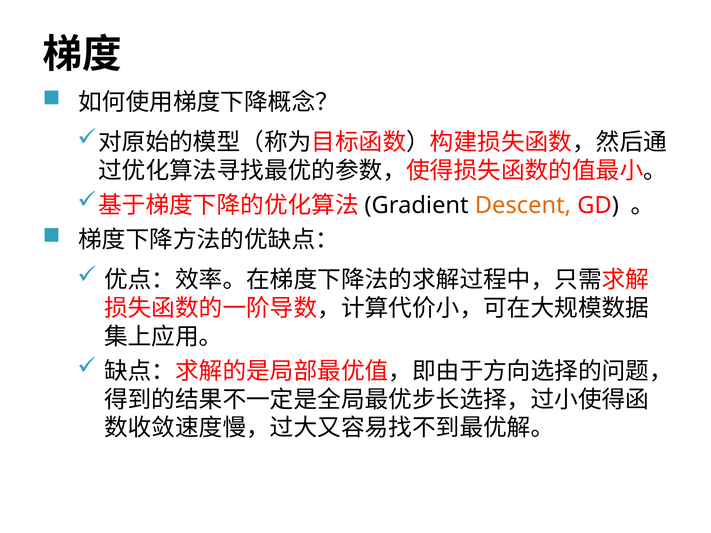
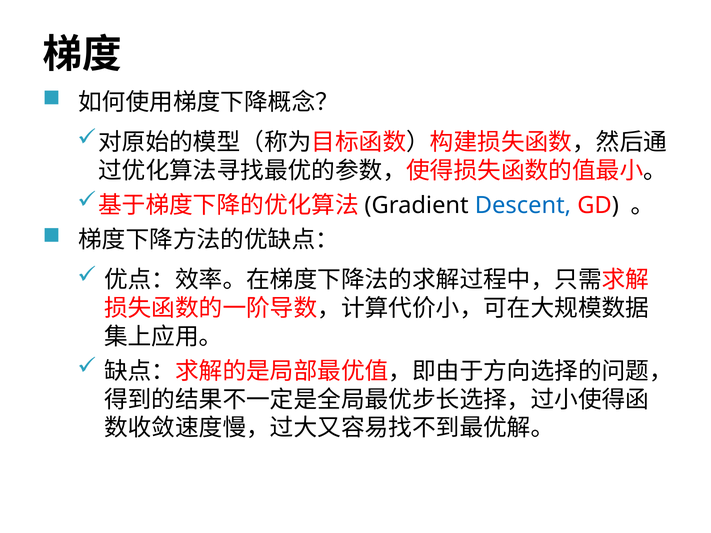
Descent colour: orange -> blue
